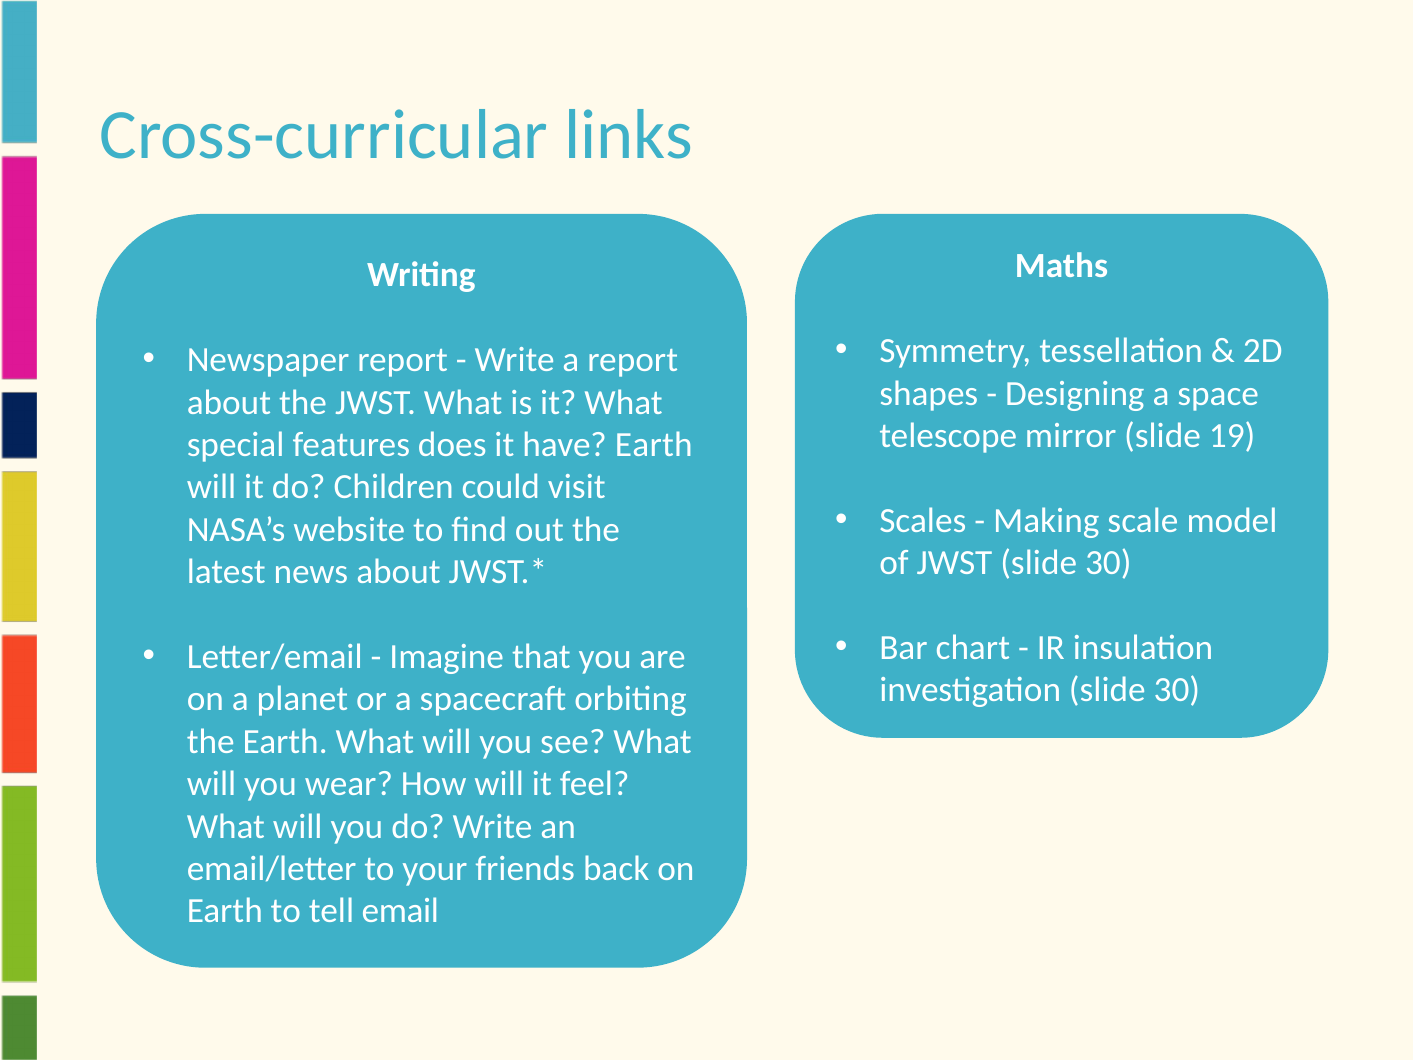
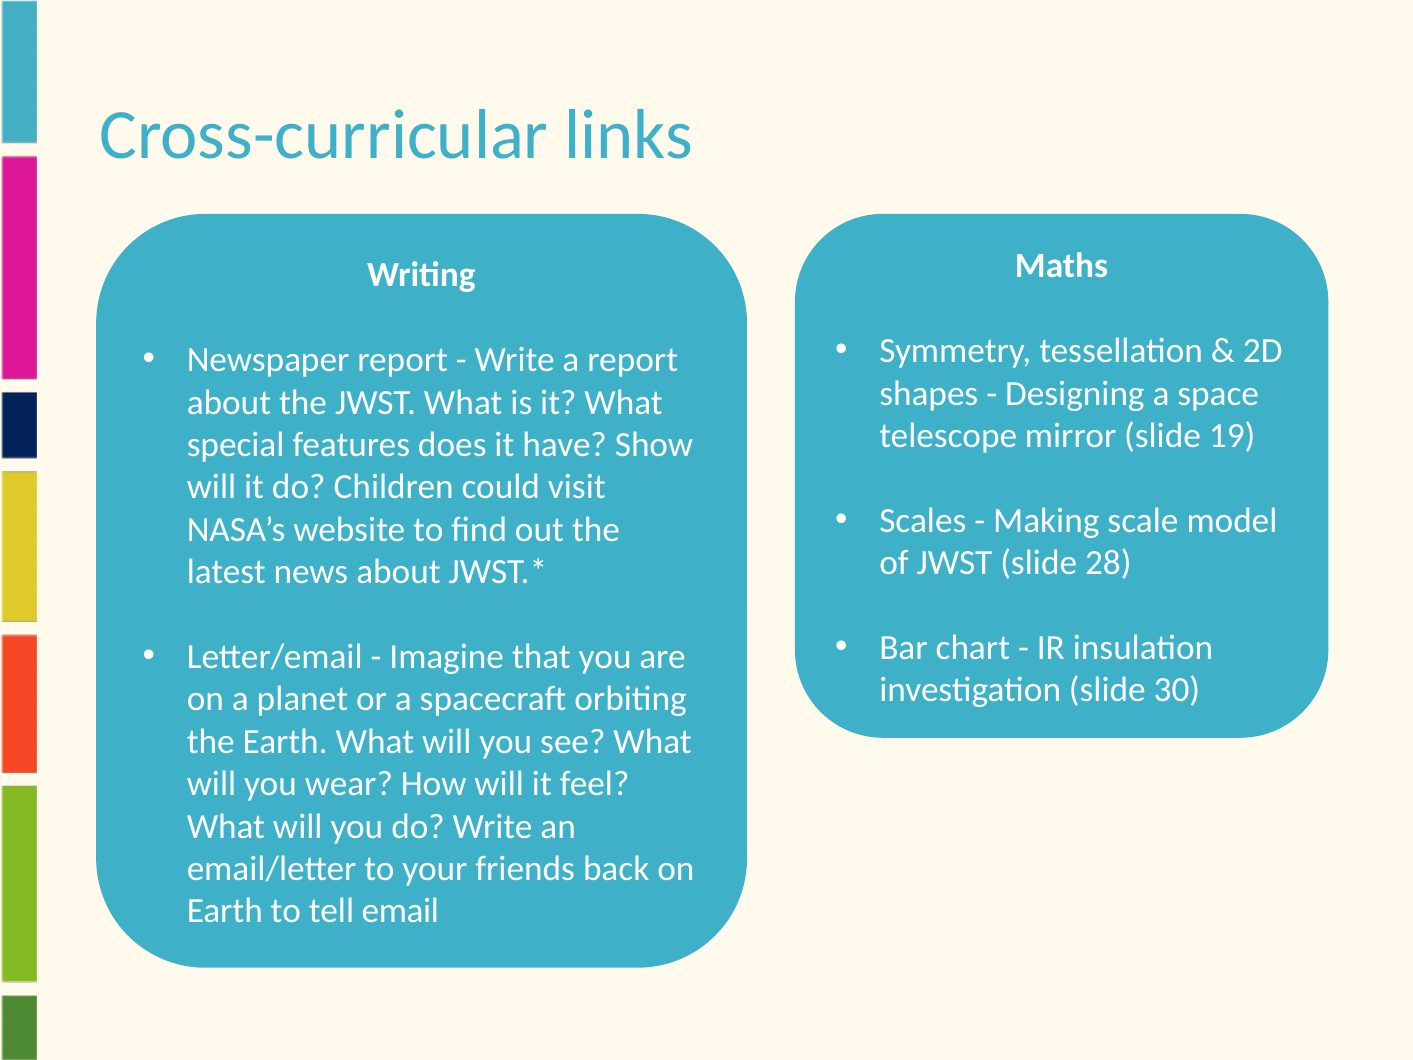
have Earth: Earth -> Show
JWST slide 30: 30 -> 28
